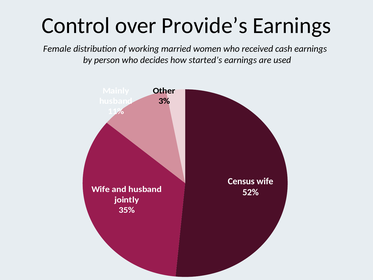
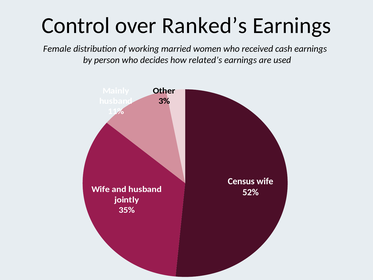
Provide’s: Provide’s -> Ranked’s
started’s: started’s -> related’s
